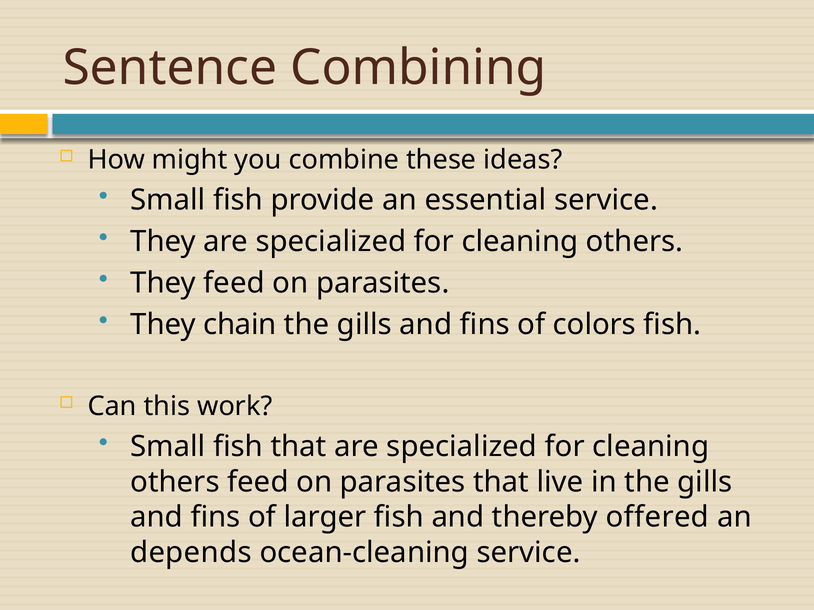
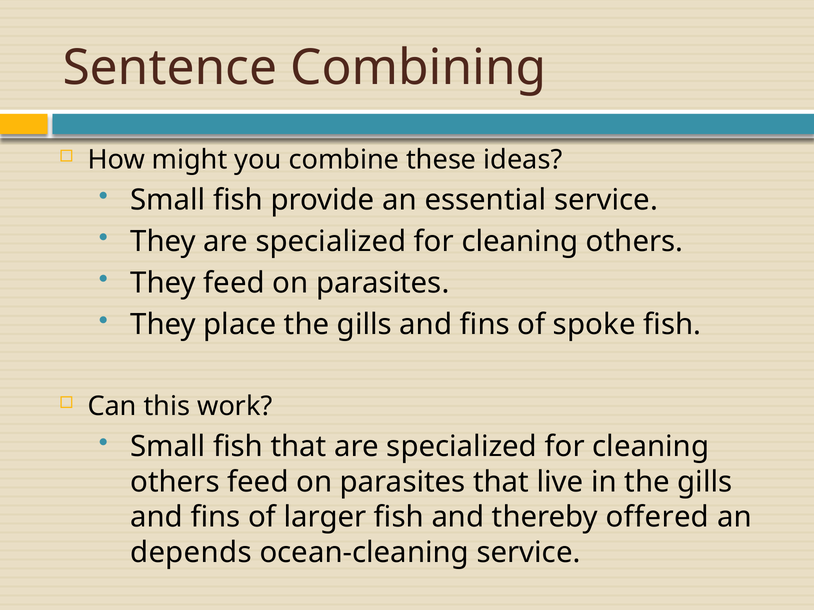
chain: chain -> place
colors: colors -> spoke
